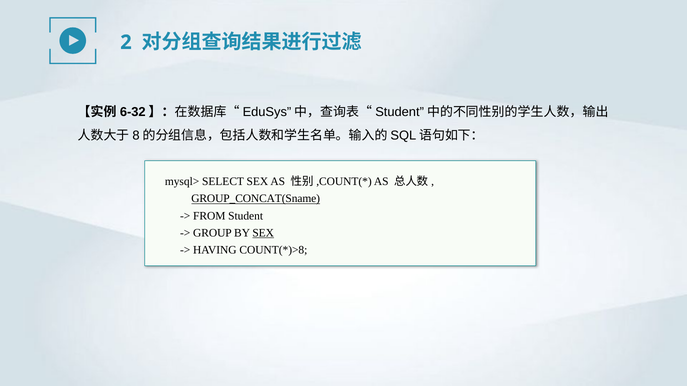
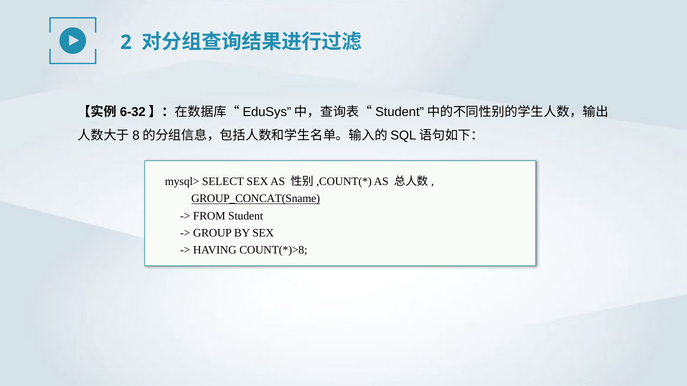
SEX at (263, 233) underline: present -> none
